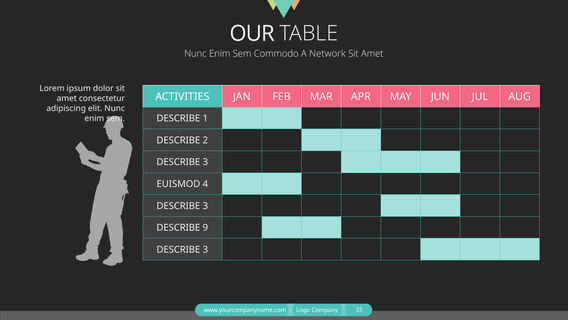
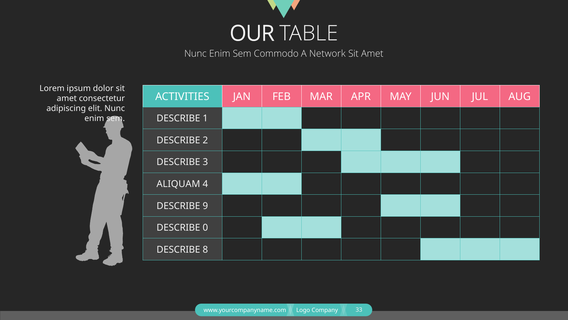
EUISMOD: EUISMOD -> ALIQUAM
3 at (205, 206): 3 -> 9
9: 9 -> 0
3 at (205, 249): 3 -> 8
